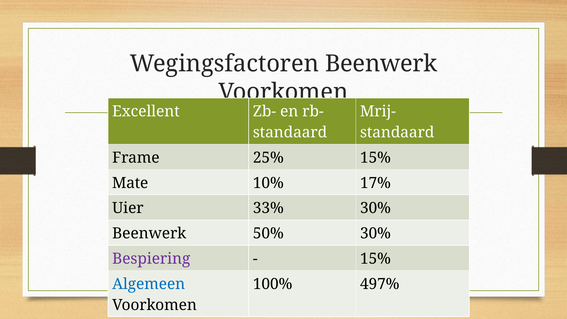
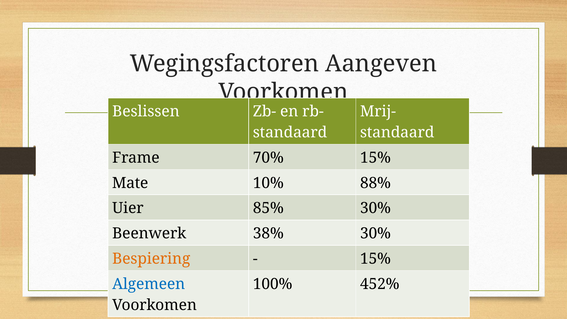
Wegingsfactoren Beenwerk: Beenwerk -> Aangeven
Excellent: Excellent -> Beslissen
25%: 25% -> 70%
17%: 17% -> 88%
33%: 33% -> 85%
50%: 50% -> 38%
Bespiering colour: purple -> orange
497%: 497% -> 452%
